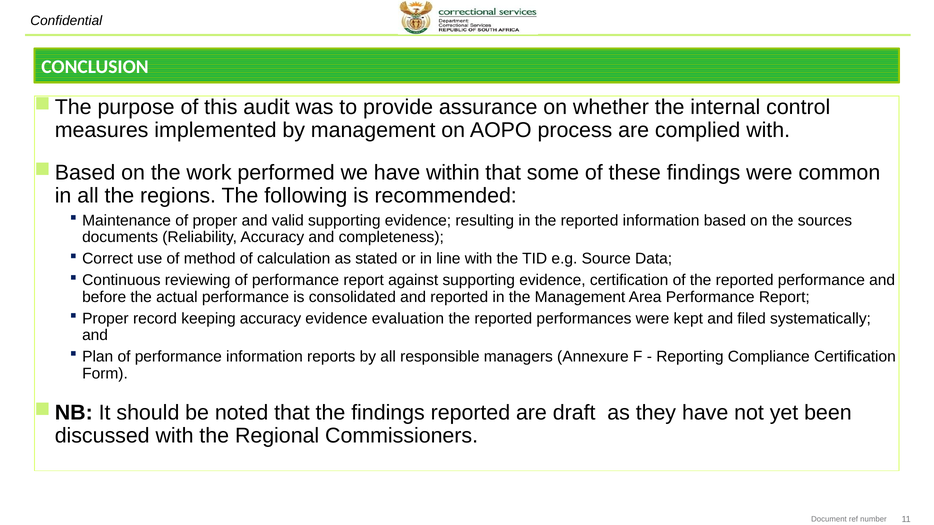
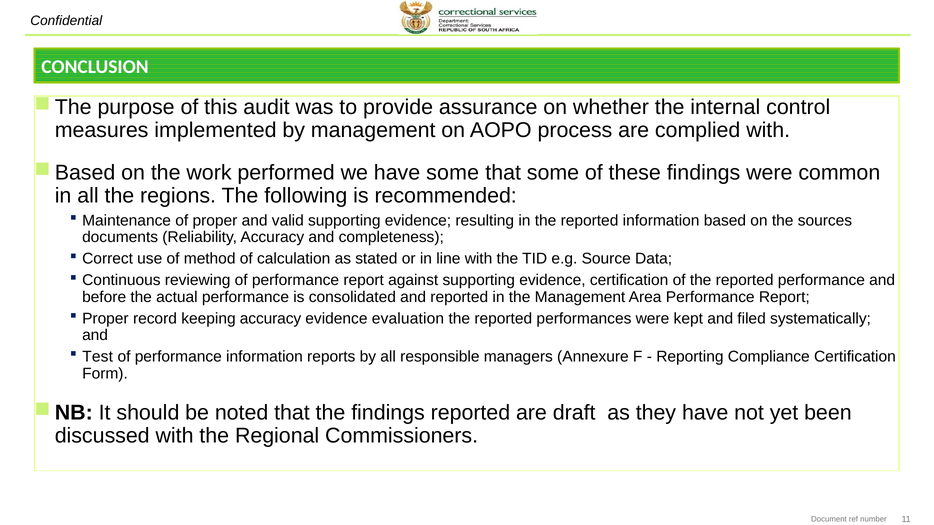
have within: within -> some
Plan: Plan -> Test
